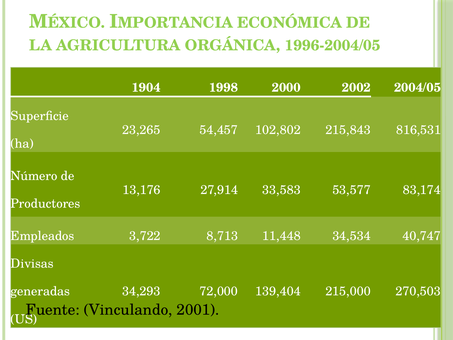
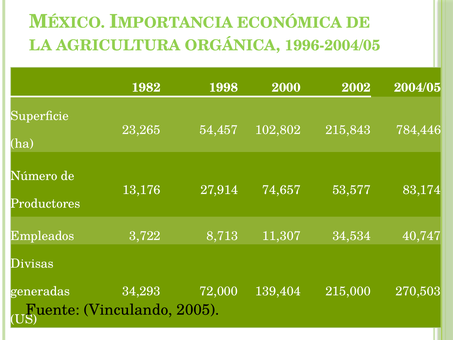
1904: 1904 -> 1982
816,531: 816,531 -> 784,446
33,583: 33,583 -> 74,657
11,448: 11,448 -> 11,307
2001: 2001 -> 2005
